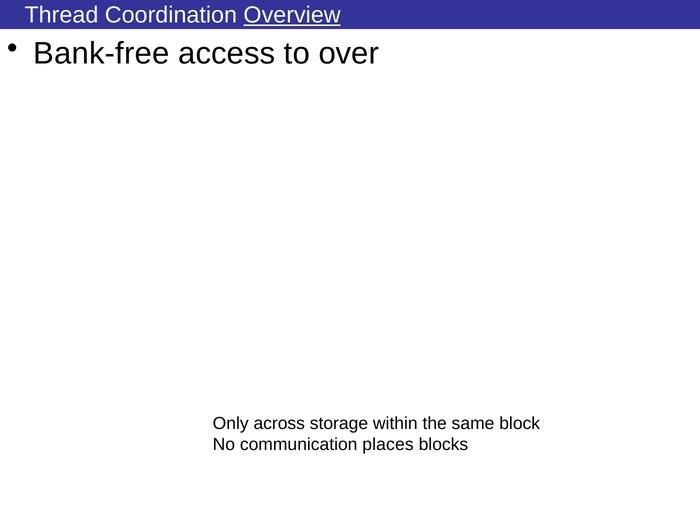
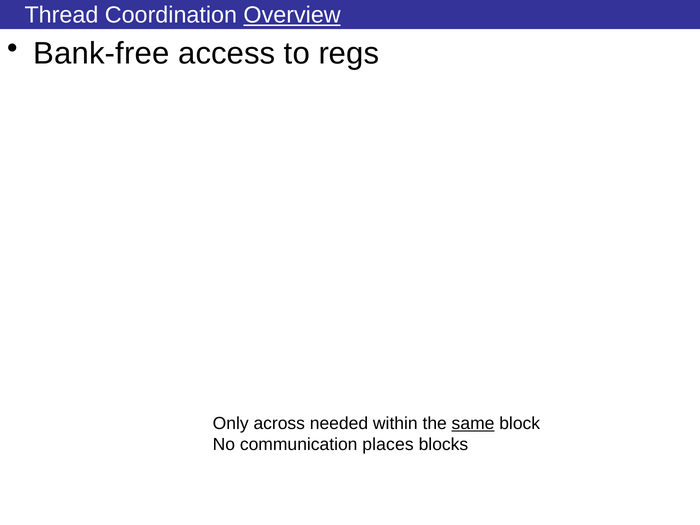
over: over -> regs
storage: storage -> needed
same underline: none -> present
